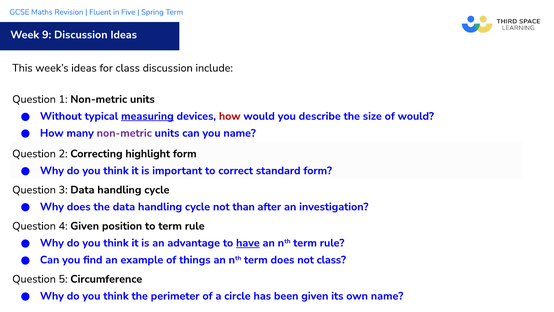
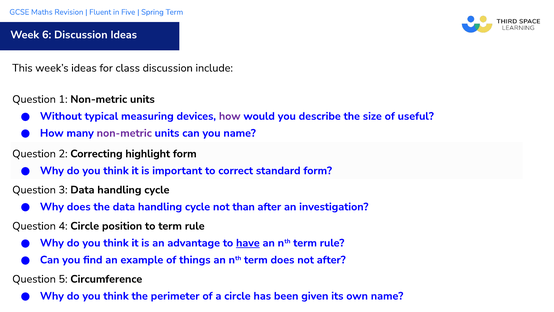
9: 9 -> 6
measuring underline: present -> none
how at (230, 116) colour: red -> purple
of would: would -> useful
4 Given: Given -> Circle
not class: class -> after
